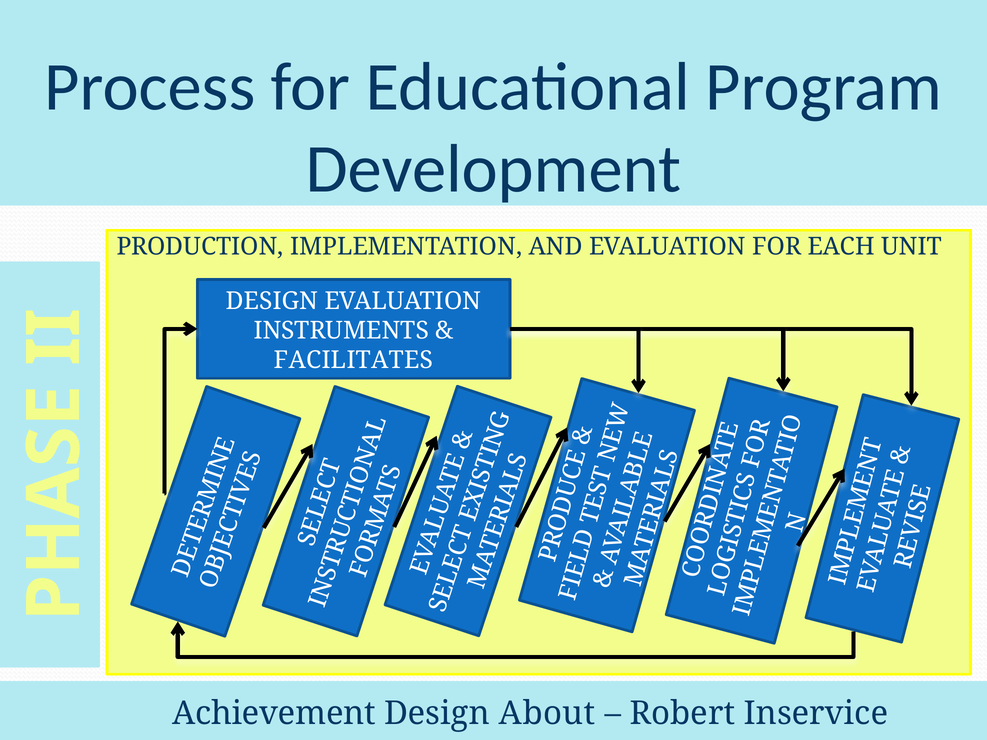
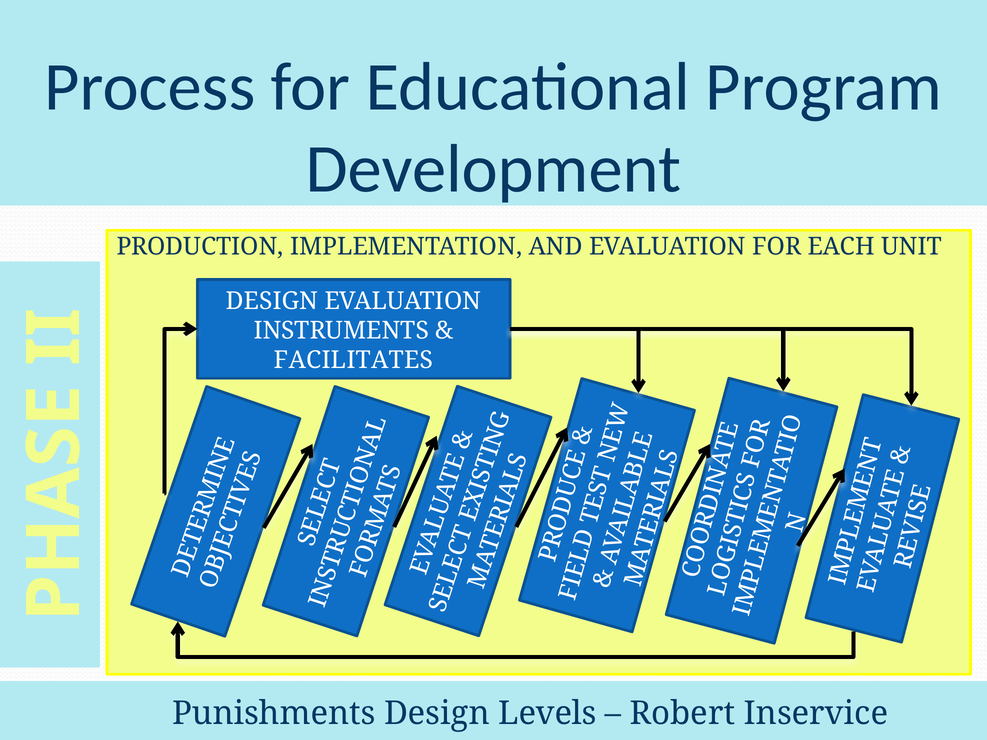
Achievement: Achievement -> Punishments
About: About -> Levels
